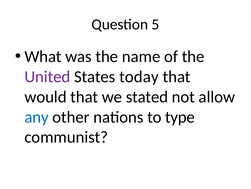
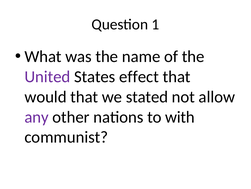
5: 5 -> 1
today: today -> effect
any colour: blue -> purple
type: type -> with
